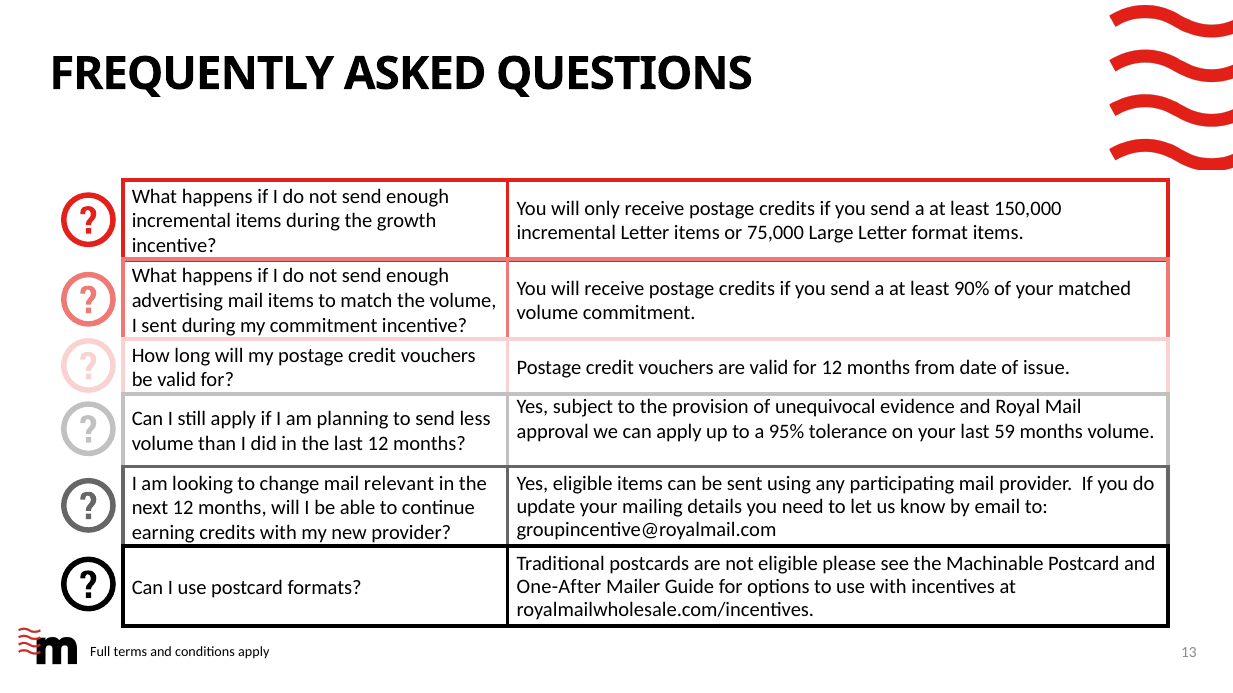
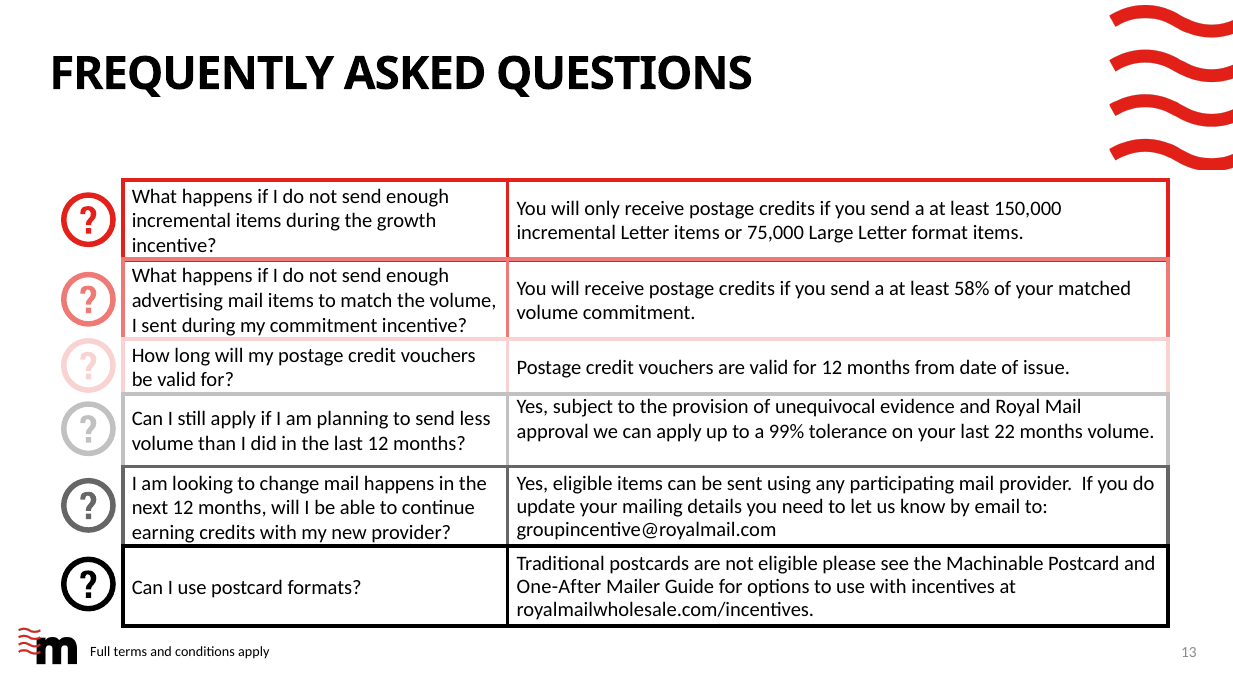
90%: 90% -> 58%
95%: 95% -> 99%
59: 59 -> 22
mail relevant: relevant -> happens
